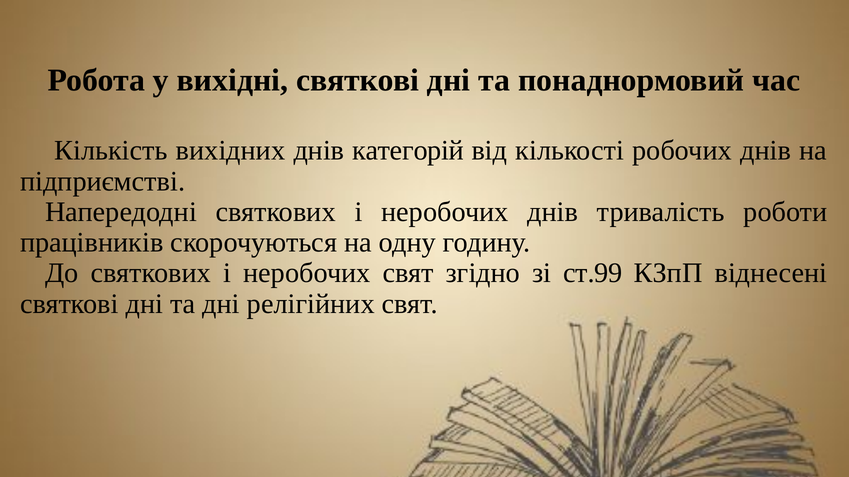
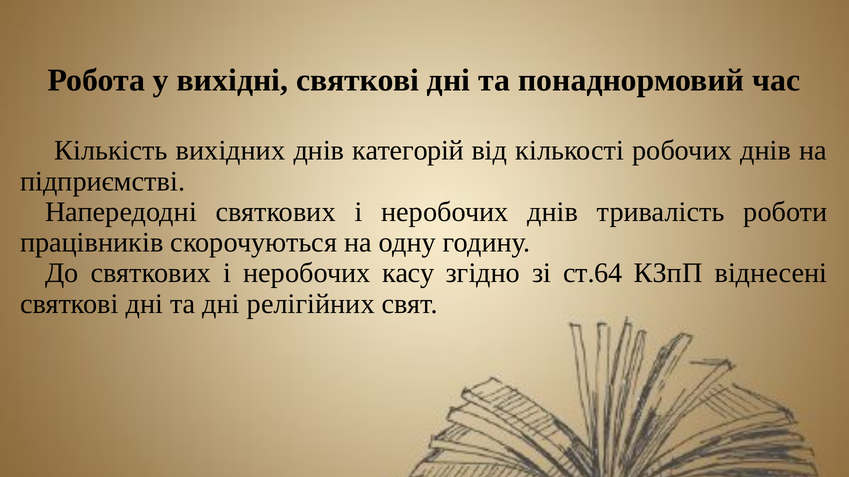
неробочих свят: свят -> касу
ст.99: ст.99 -> ст.64
